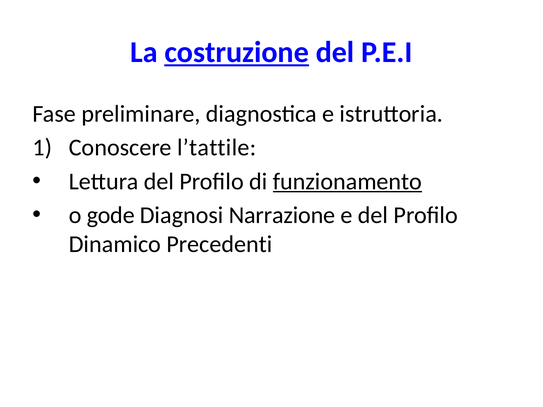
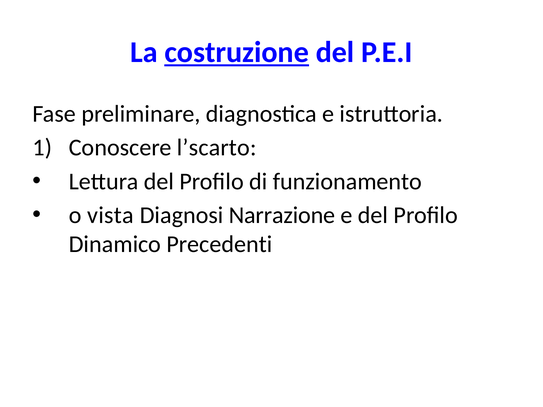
l’tattile: l’tattile -> l’scarto
funzionamento underline: present -> none
gode: gode -> vista
